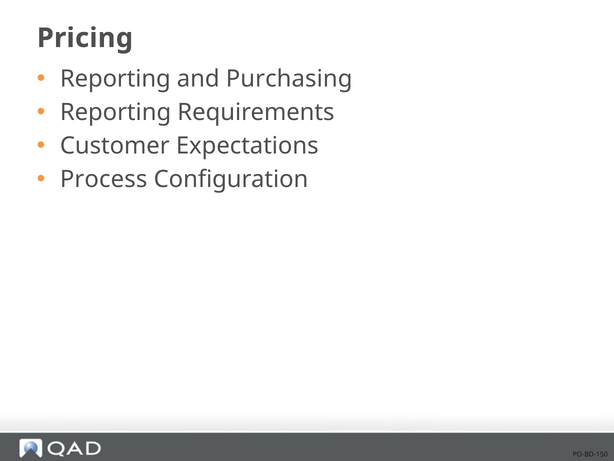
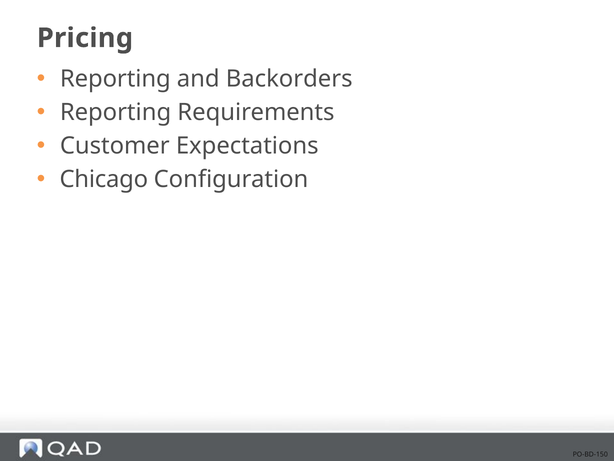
Purchasing: Purchasing -> Backorders
Process: Process -> Chicago
